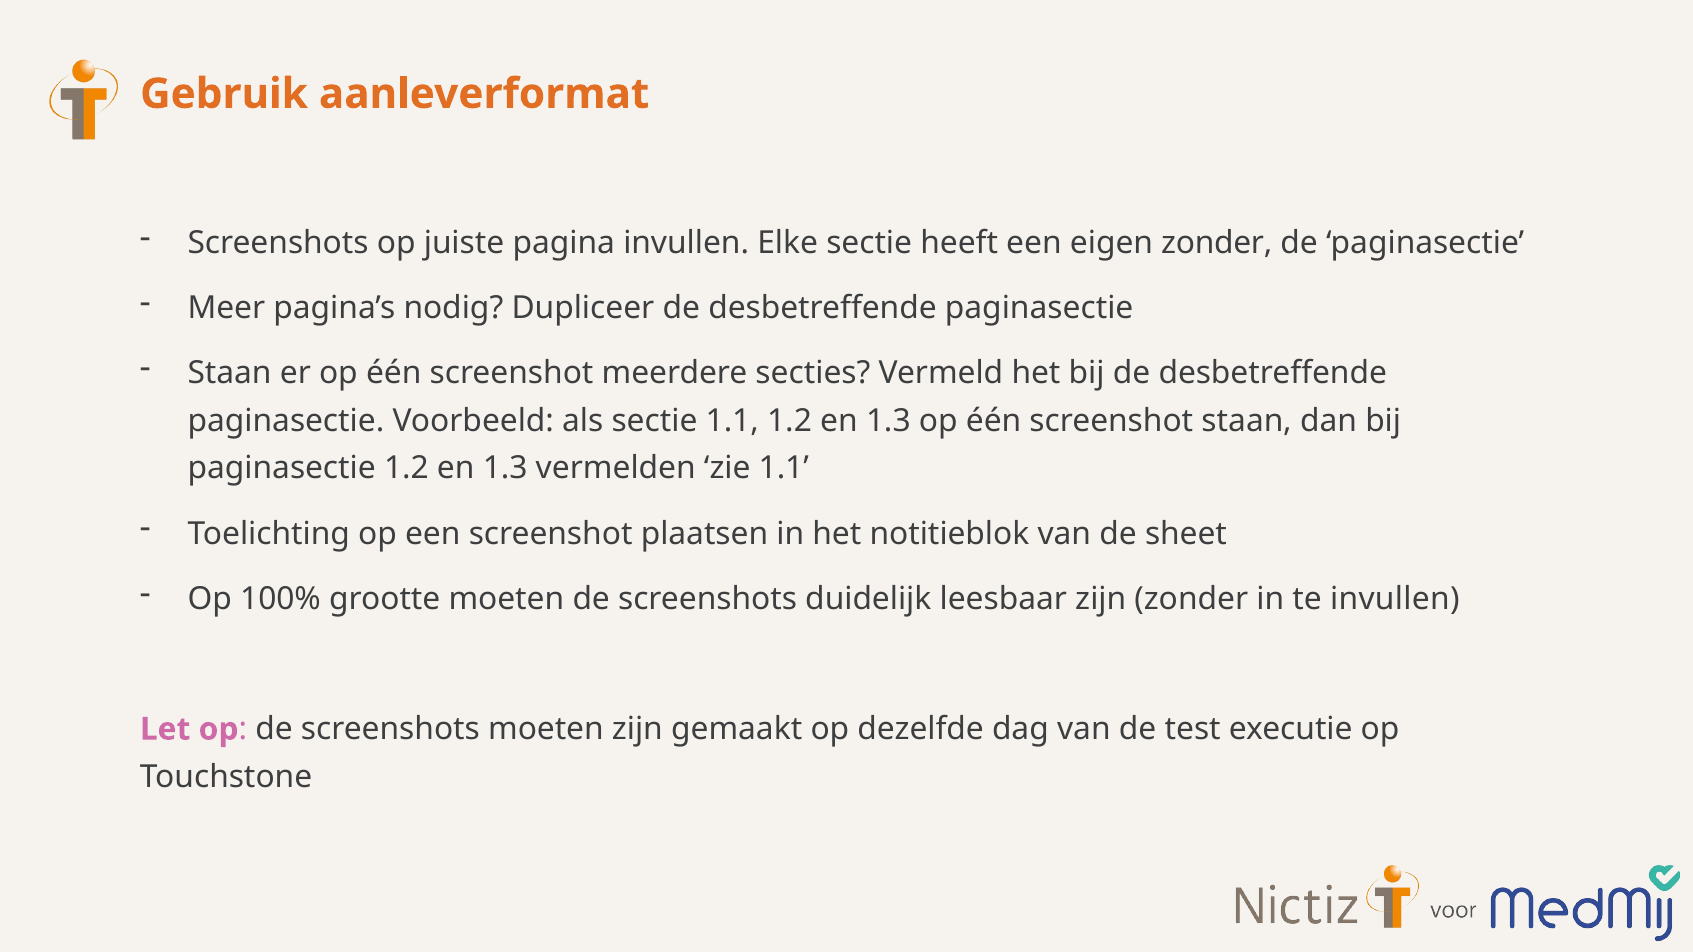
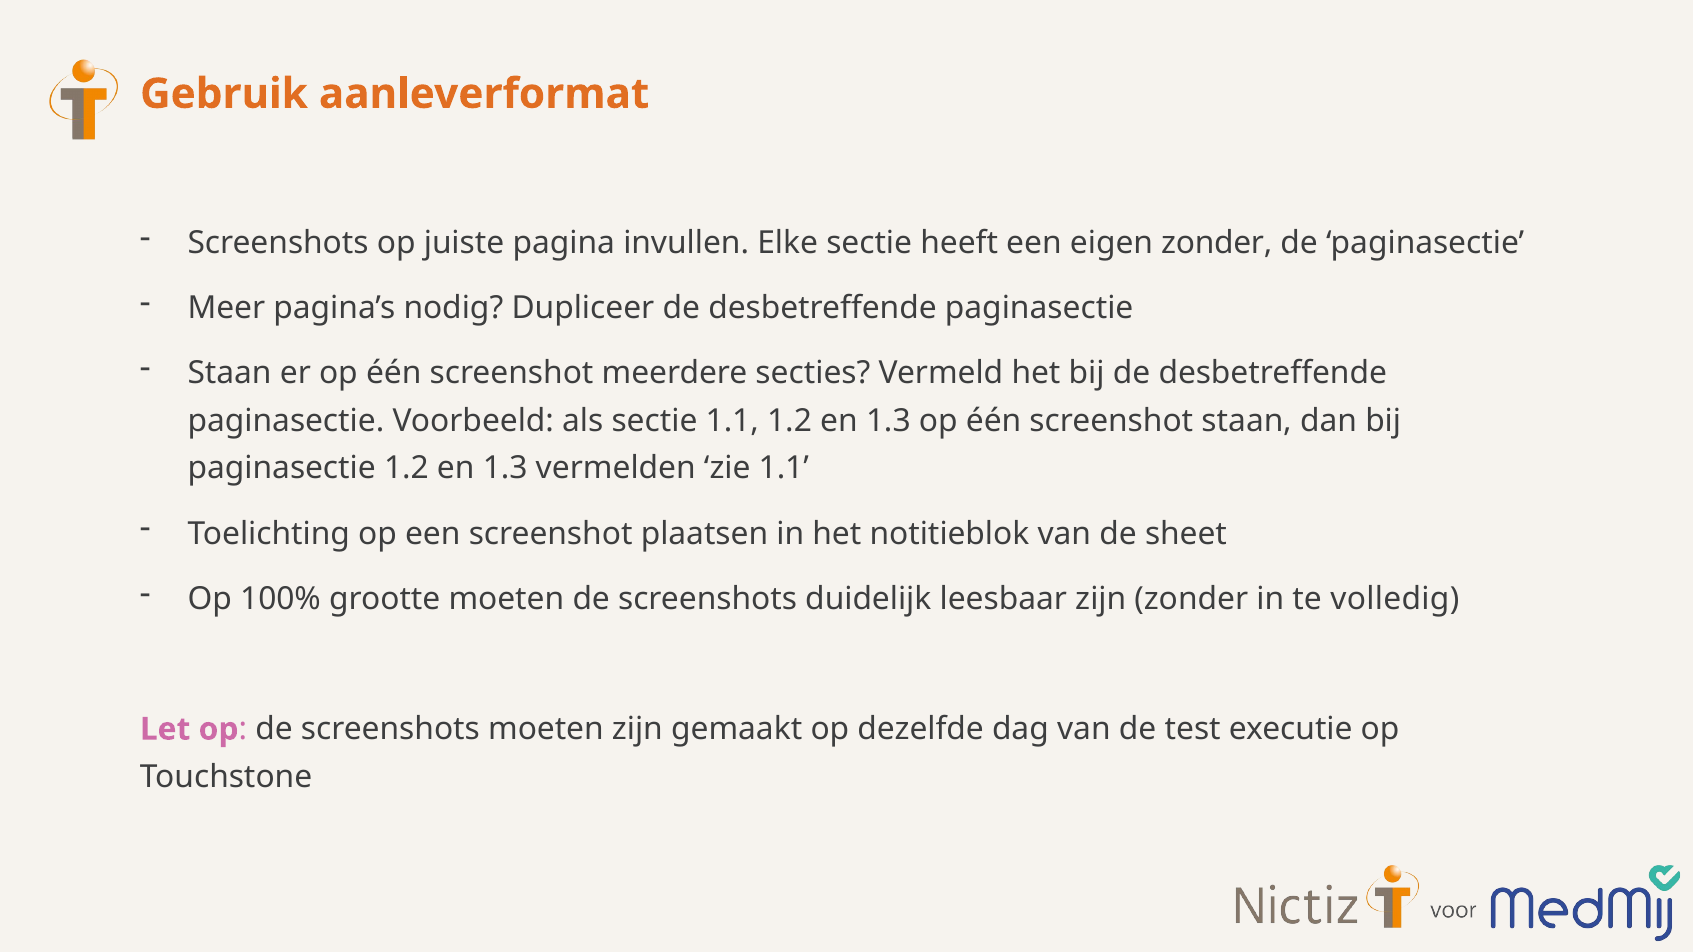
te invullen: invullen -> volledig
